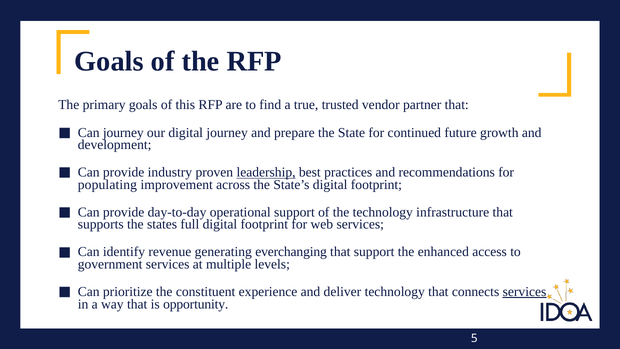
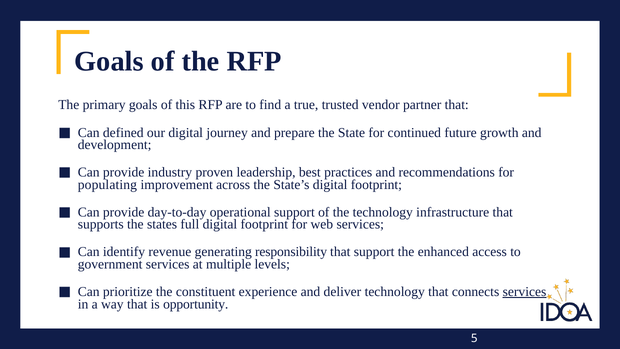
Can journey: journey -> defined
leadership underline: present -> none
everchanging: everchanging -> responsibility
